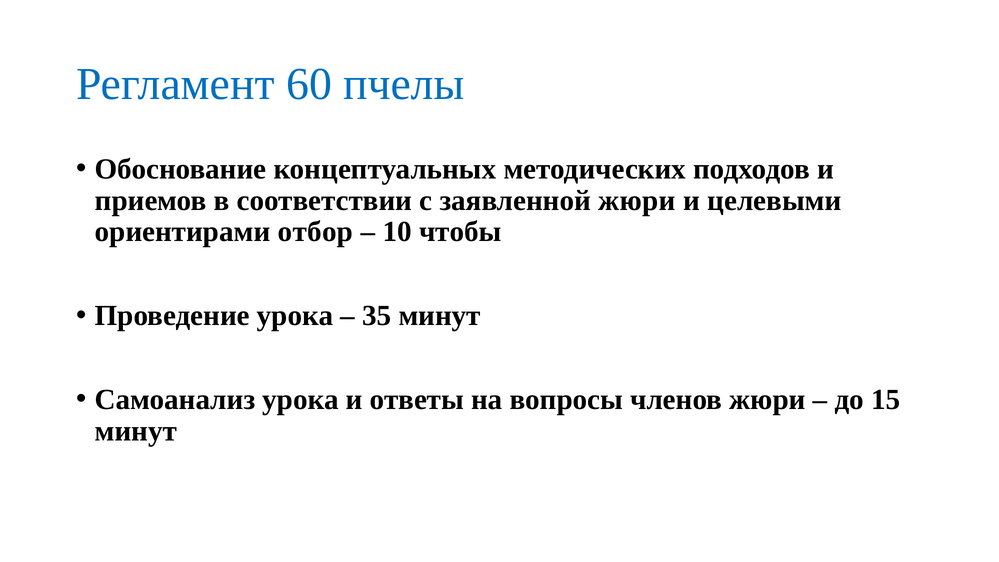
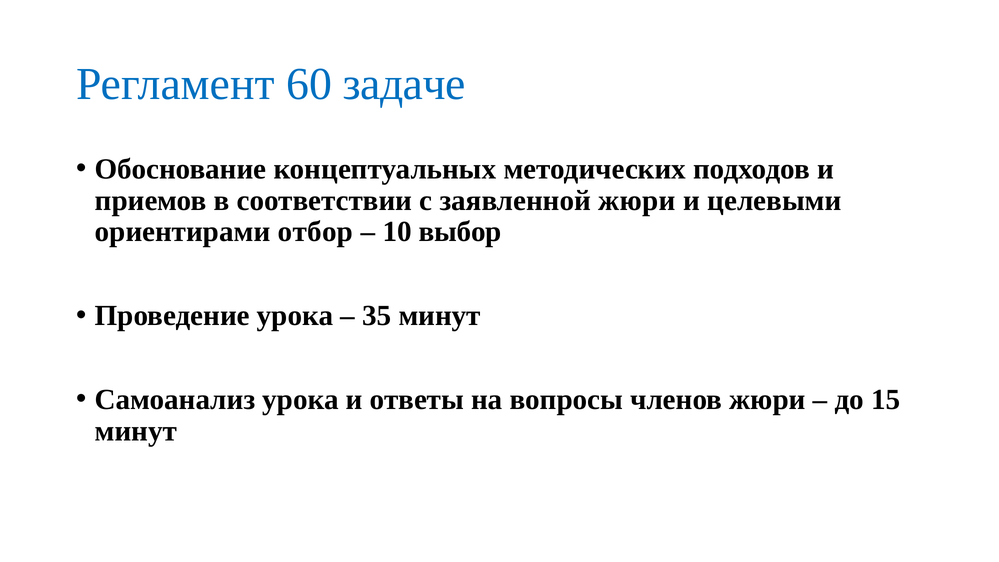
пчелы: пчелы -> задаче
чтобы: чтобы -> выбор
